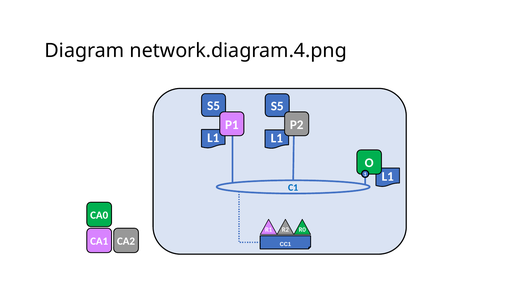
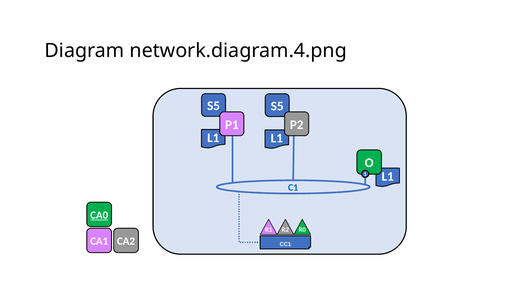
CA0 underline: none -> present
